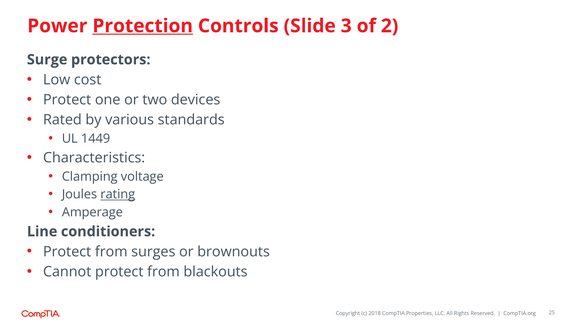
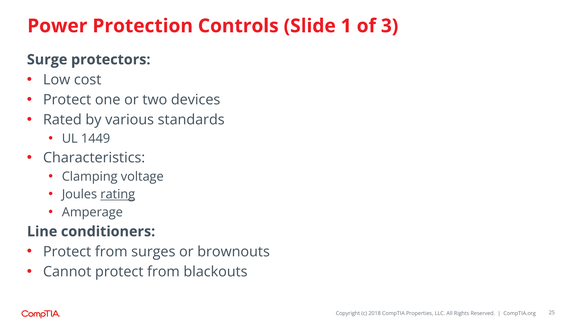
Protection underline: present -> none
3: 3 -> 1
2: 2 -> 3
